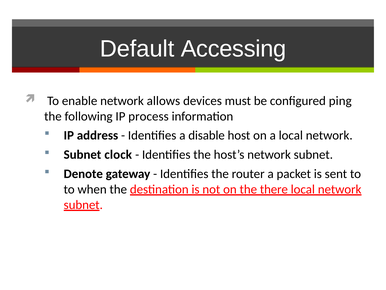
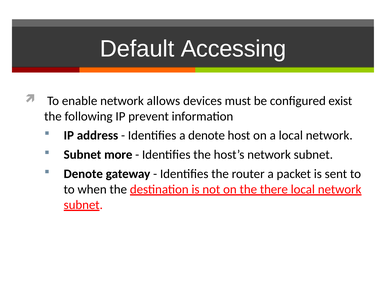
ping: ping -> exist
process: process -> prevent
a disable: disable -> denote
clock: clock -> more
